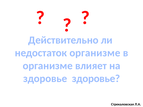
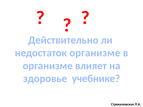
здоровье здоровье: здоровье -> учебнике
